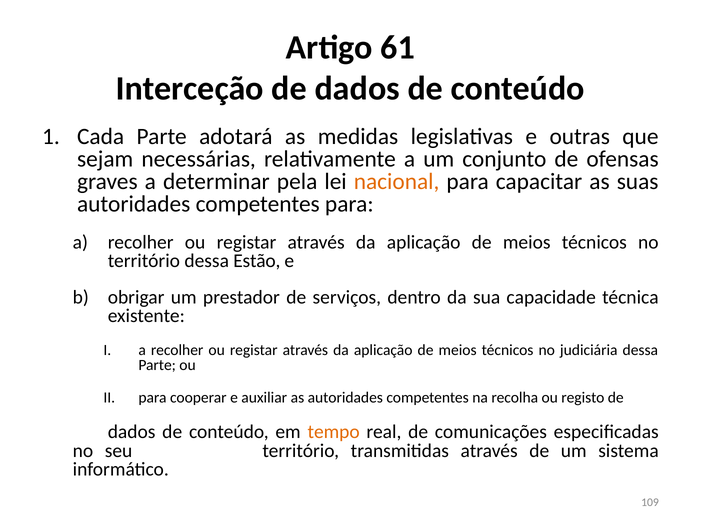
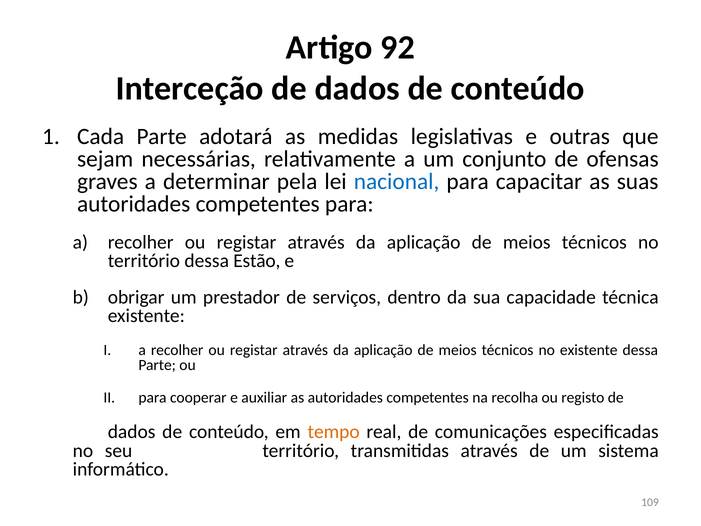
61: 61 -> 92
nacional colour: orange -> blue
no judiciária: judiciária -> existente
